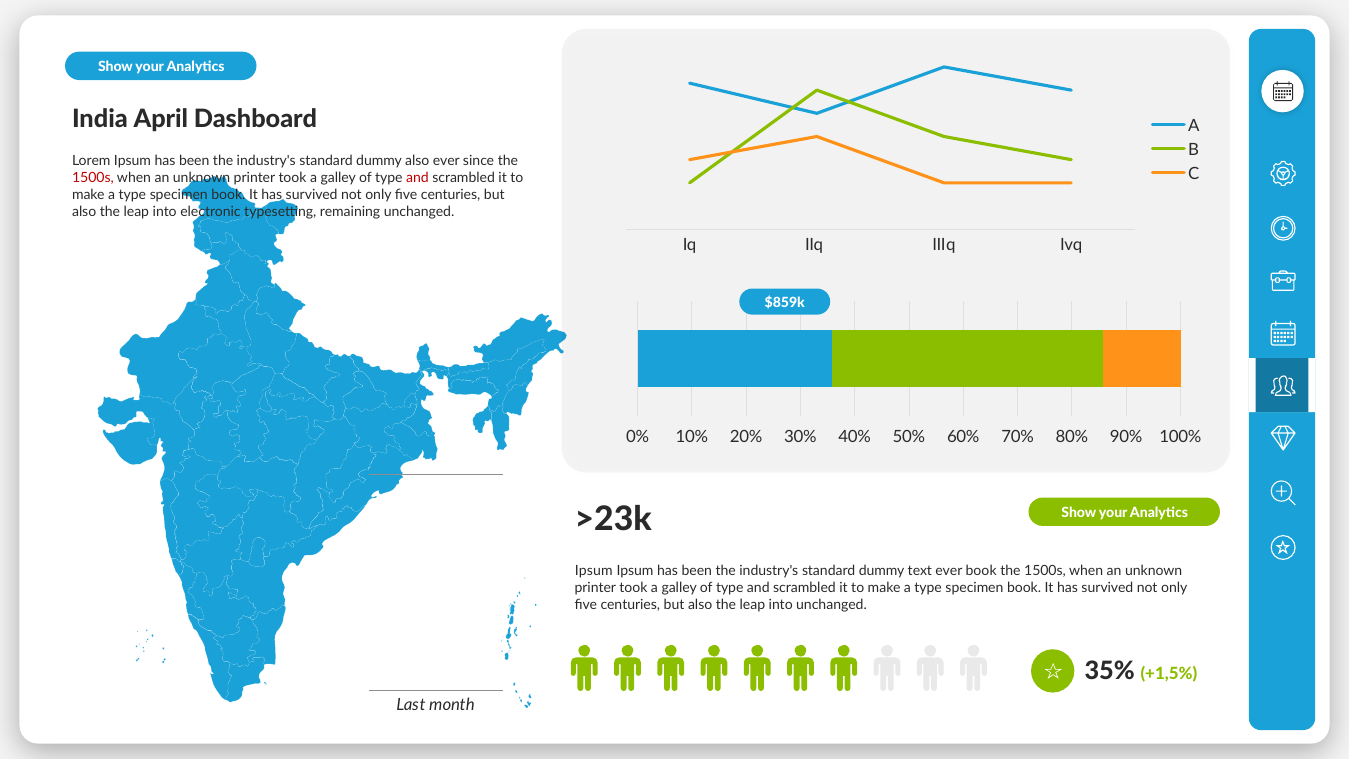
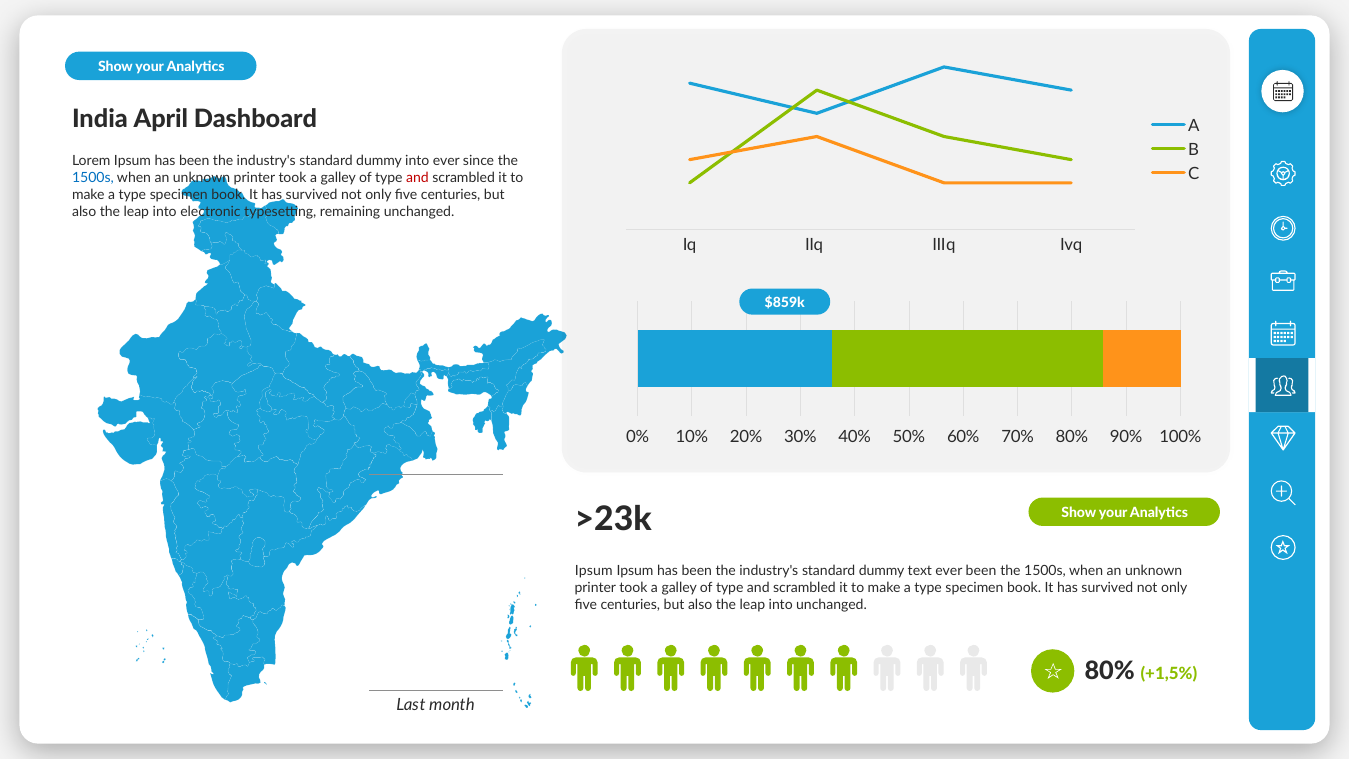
dummy also: also -> into
1500s at (93, 178) colour: red -> blue
ever book: book -> been
35% at (1110, 671): 35% -> 80%
